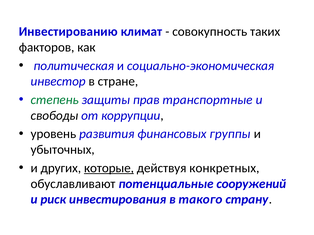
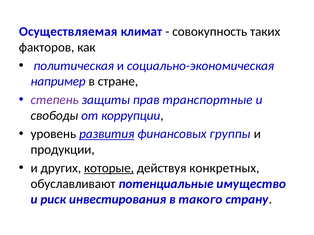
Инвестированию: Инвестированию -> Осуществляемая
инвестор: инвестор -> например
степень colour: green -> purple
развития underline: none -> present
убыточных: убыточных -> продукции
сооружений: сооружений -> имущество
